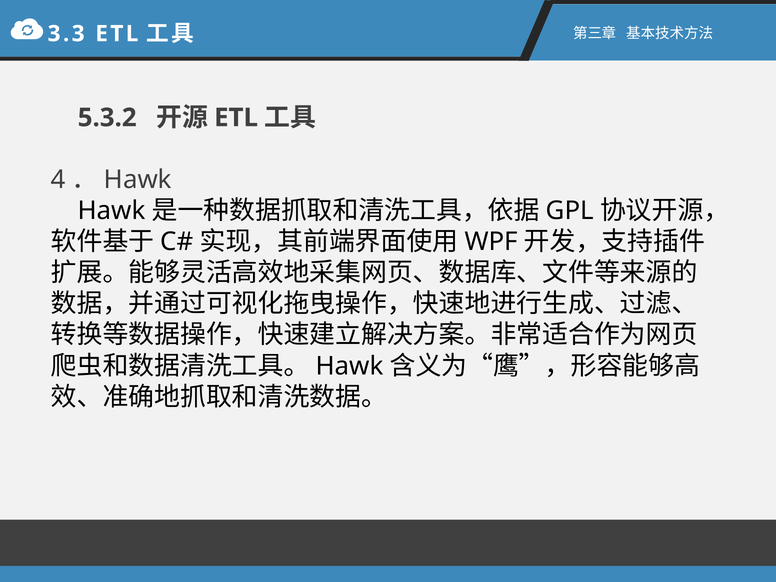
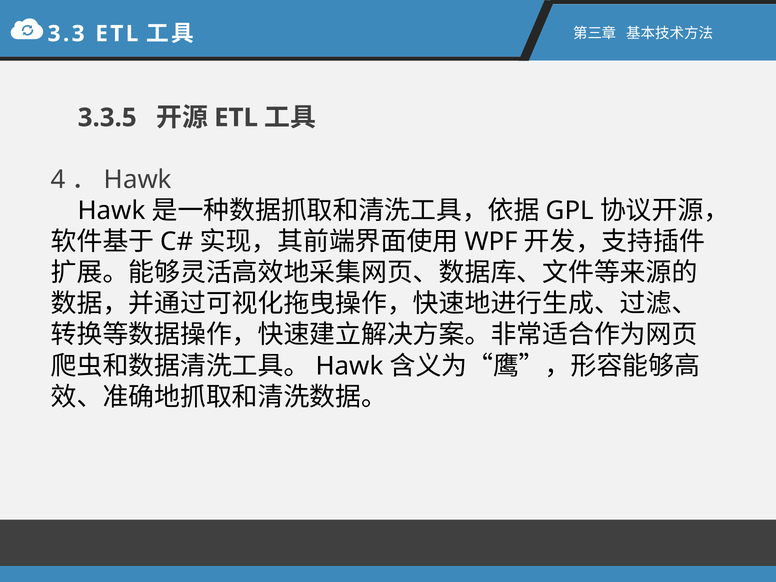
5.3.2: 5.3.2 -> 3.3.5
